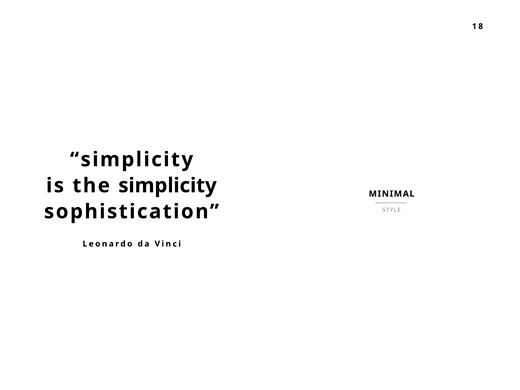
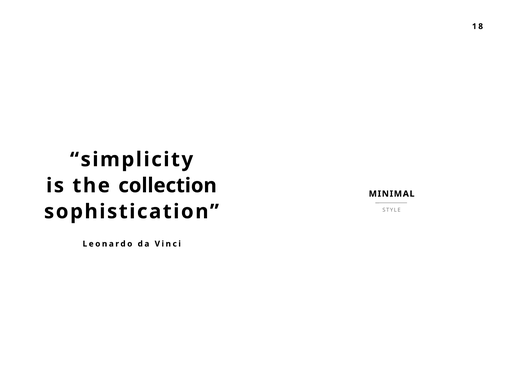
the simplicity: simplicity -> collection
